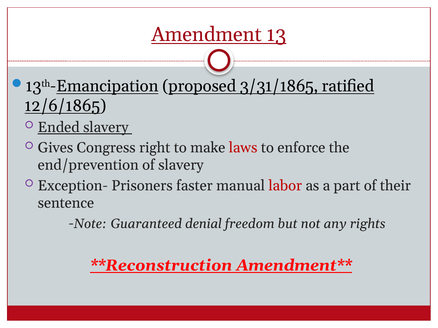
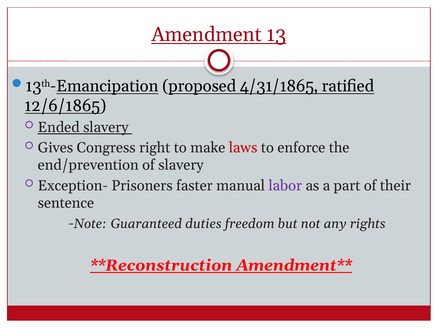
3/31/1865: 3/31/1865 -> 4/31/1865
labor colour: red -> purple
denial: denial -> duties
